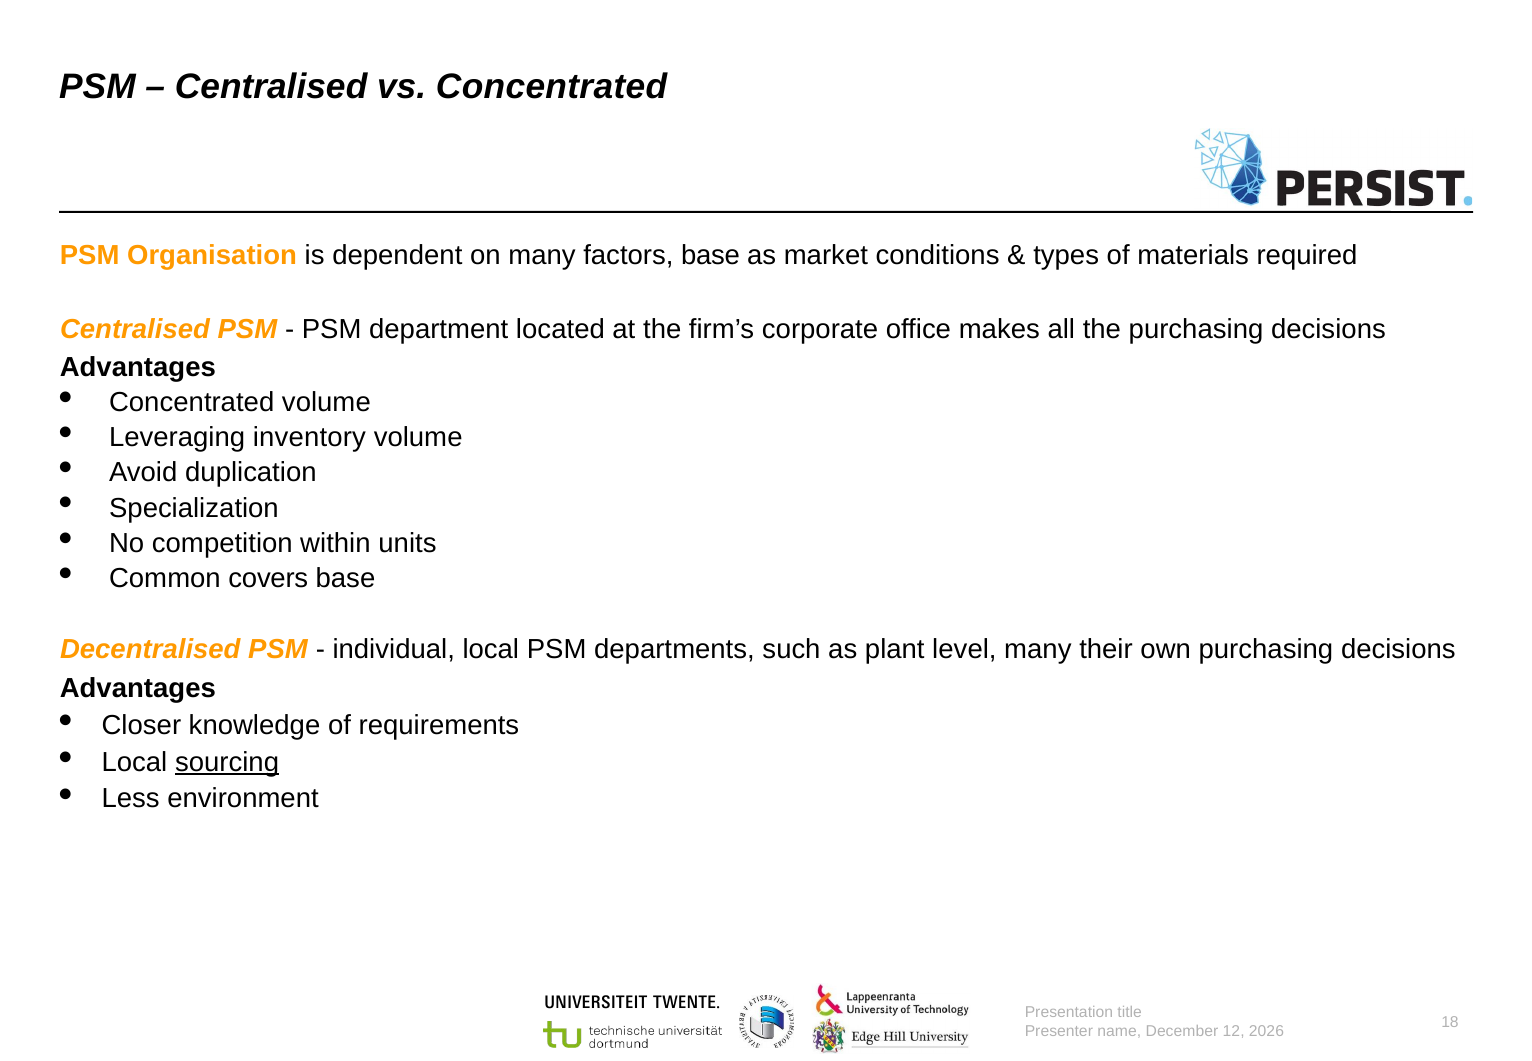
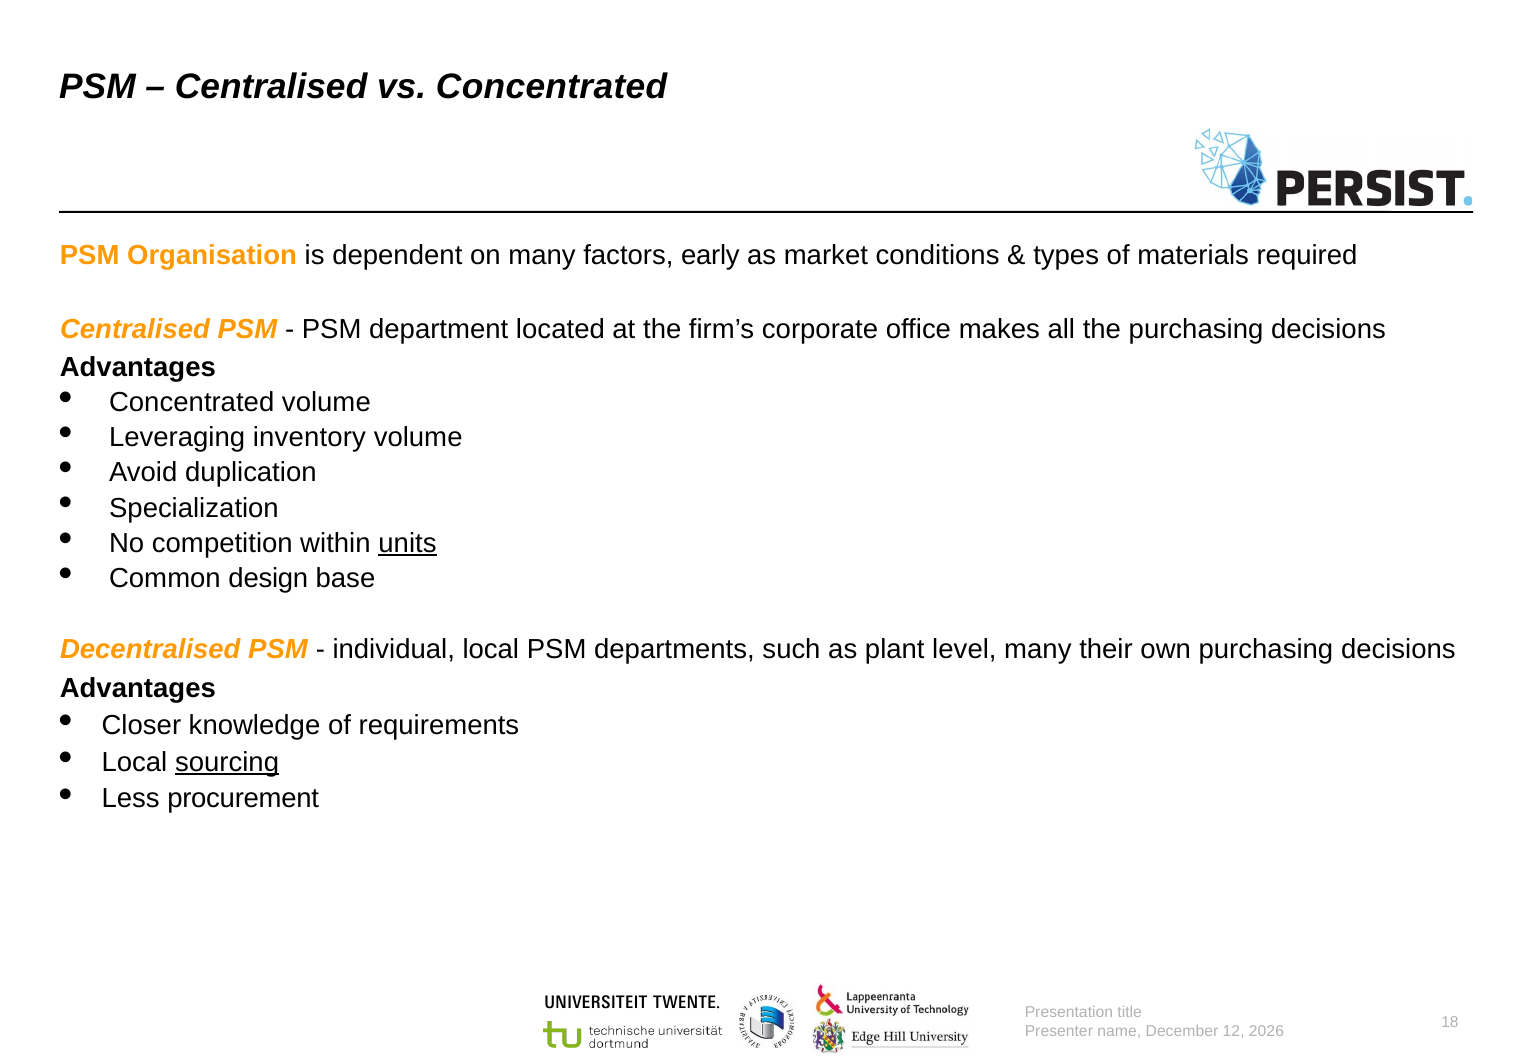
factors base: base -> early
units underline: none -> present
covers: covers -> design
environment: environment -> procurement
